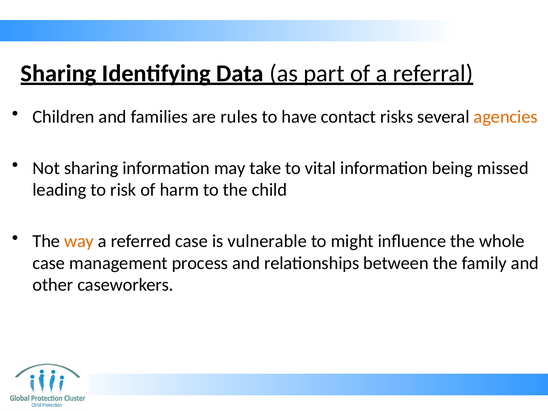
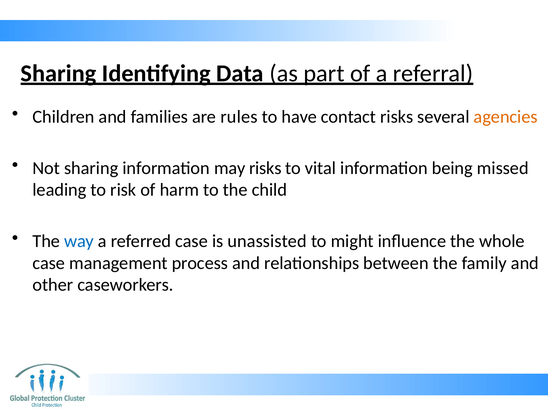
may take: take -> risks
way colour: orange -> blue
vulnerable: vulnerable -> unassisted
